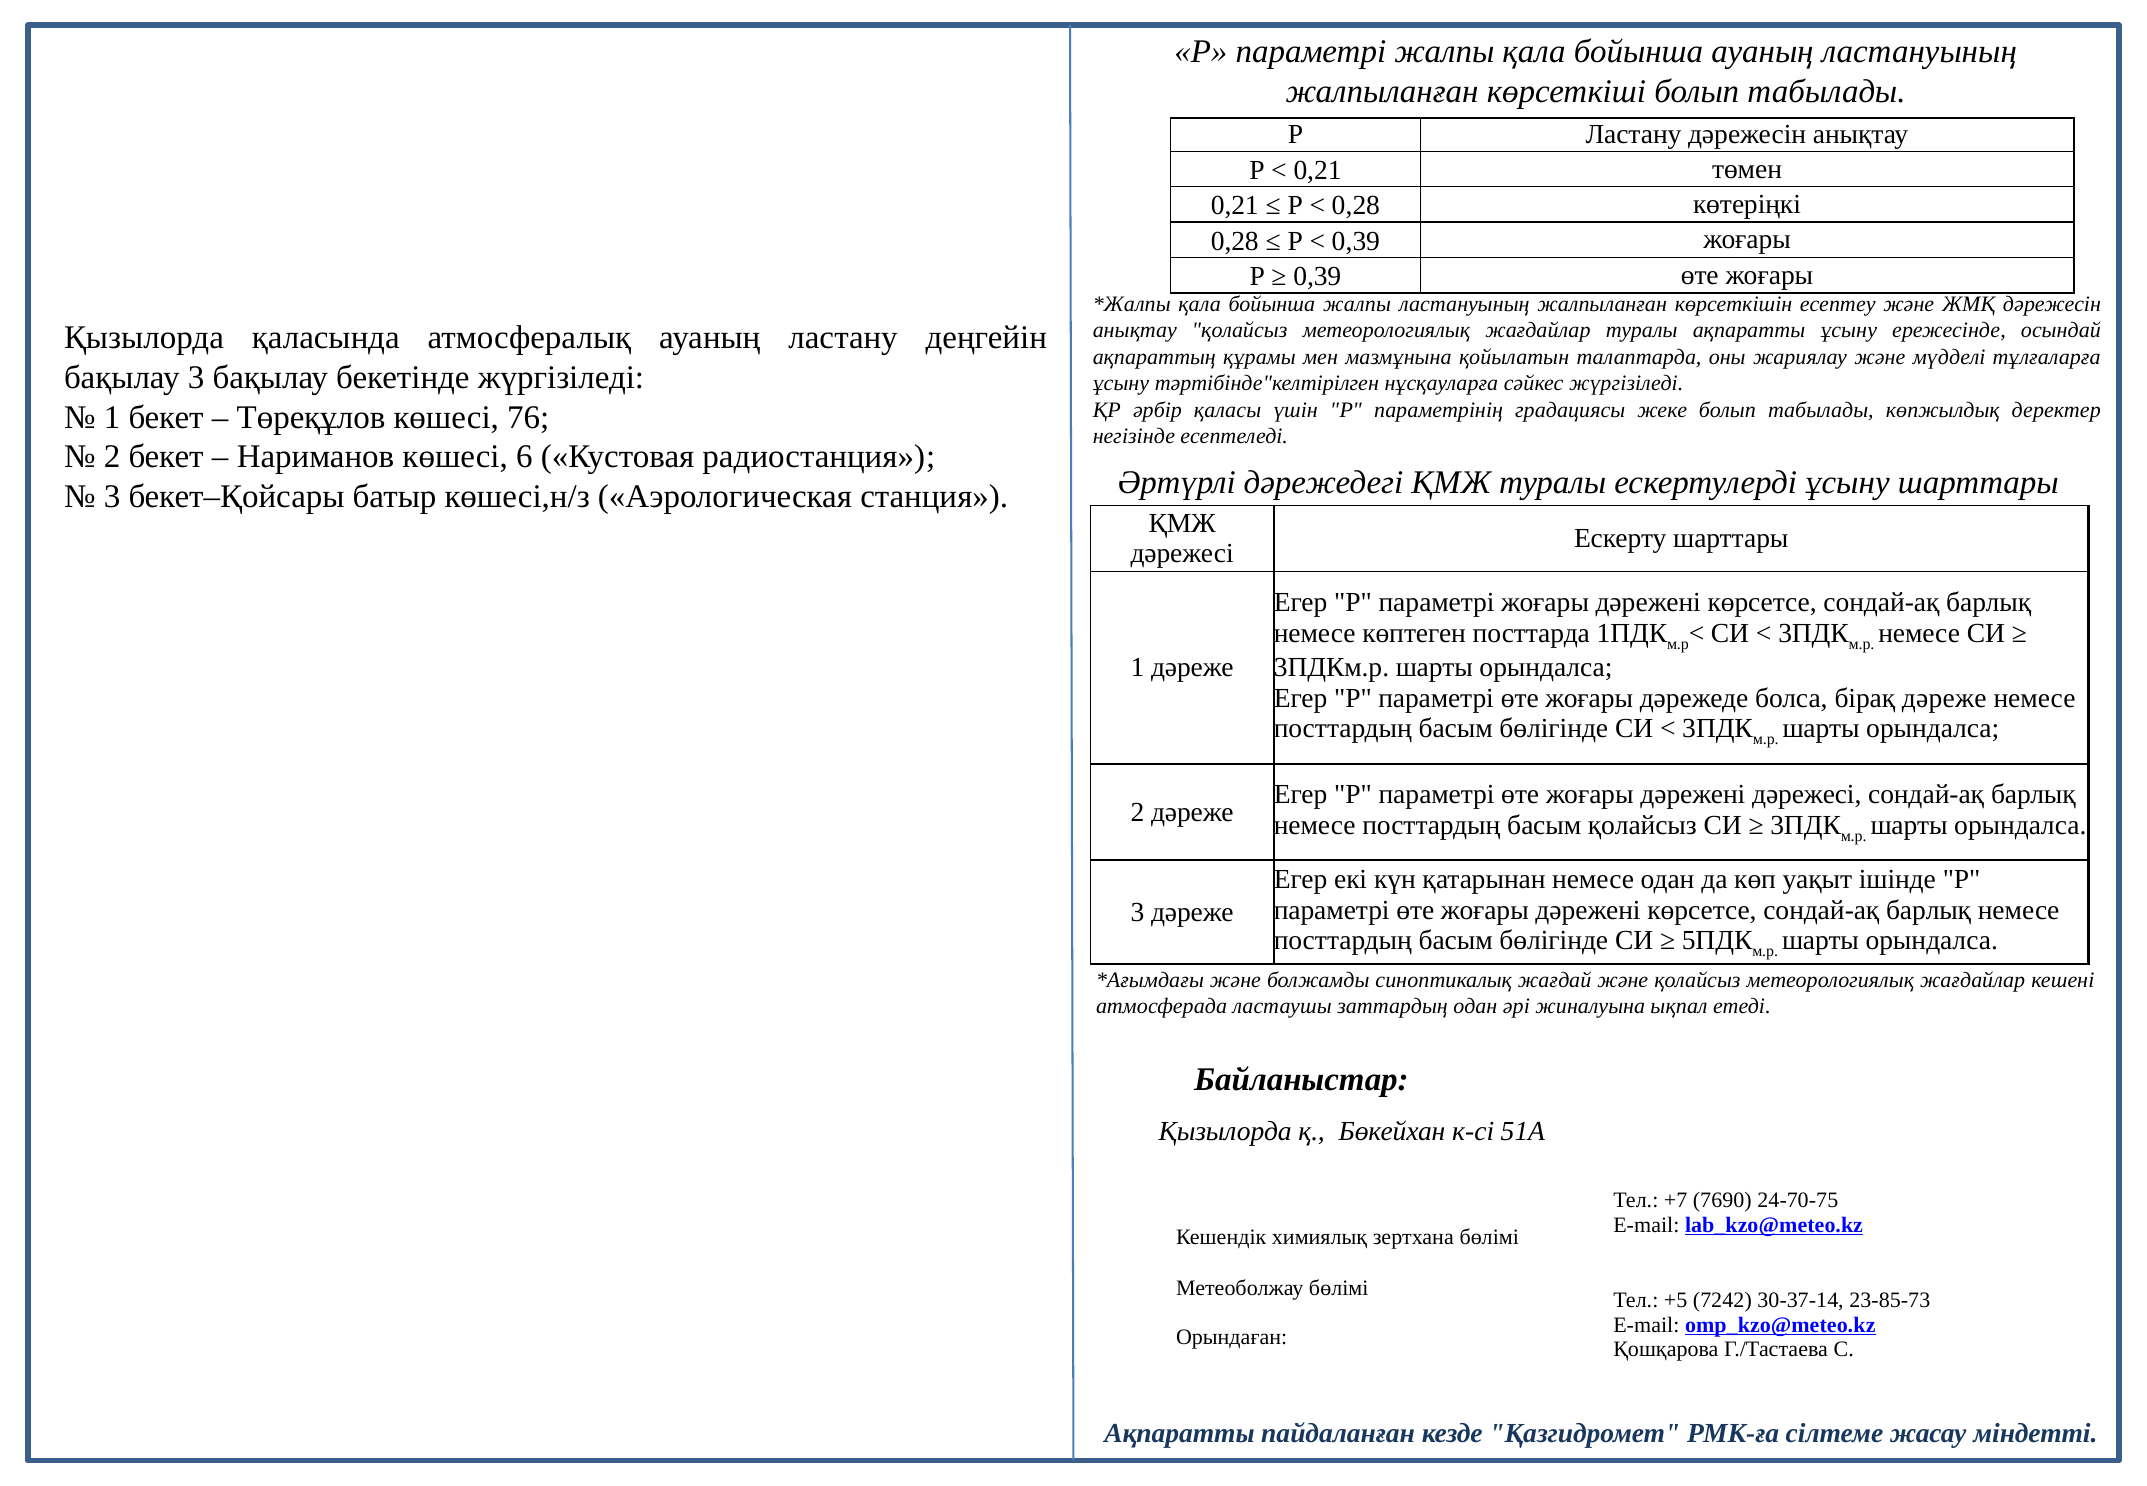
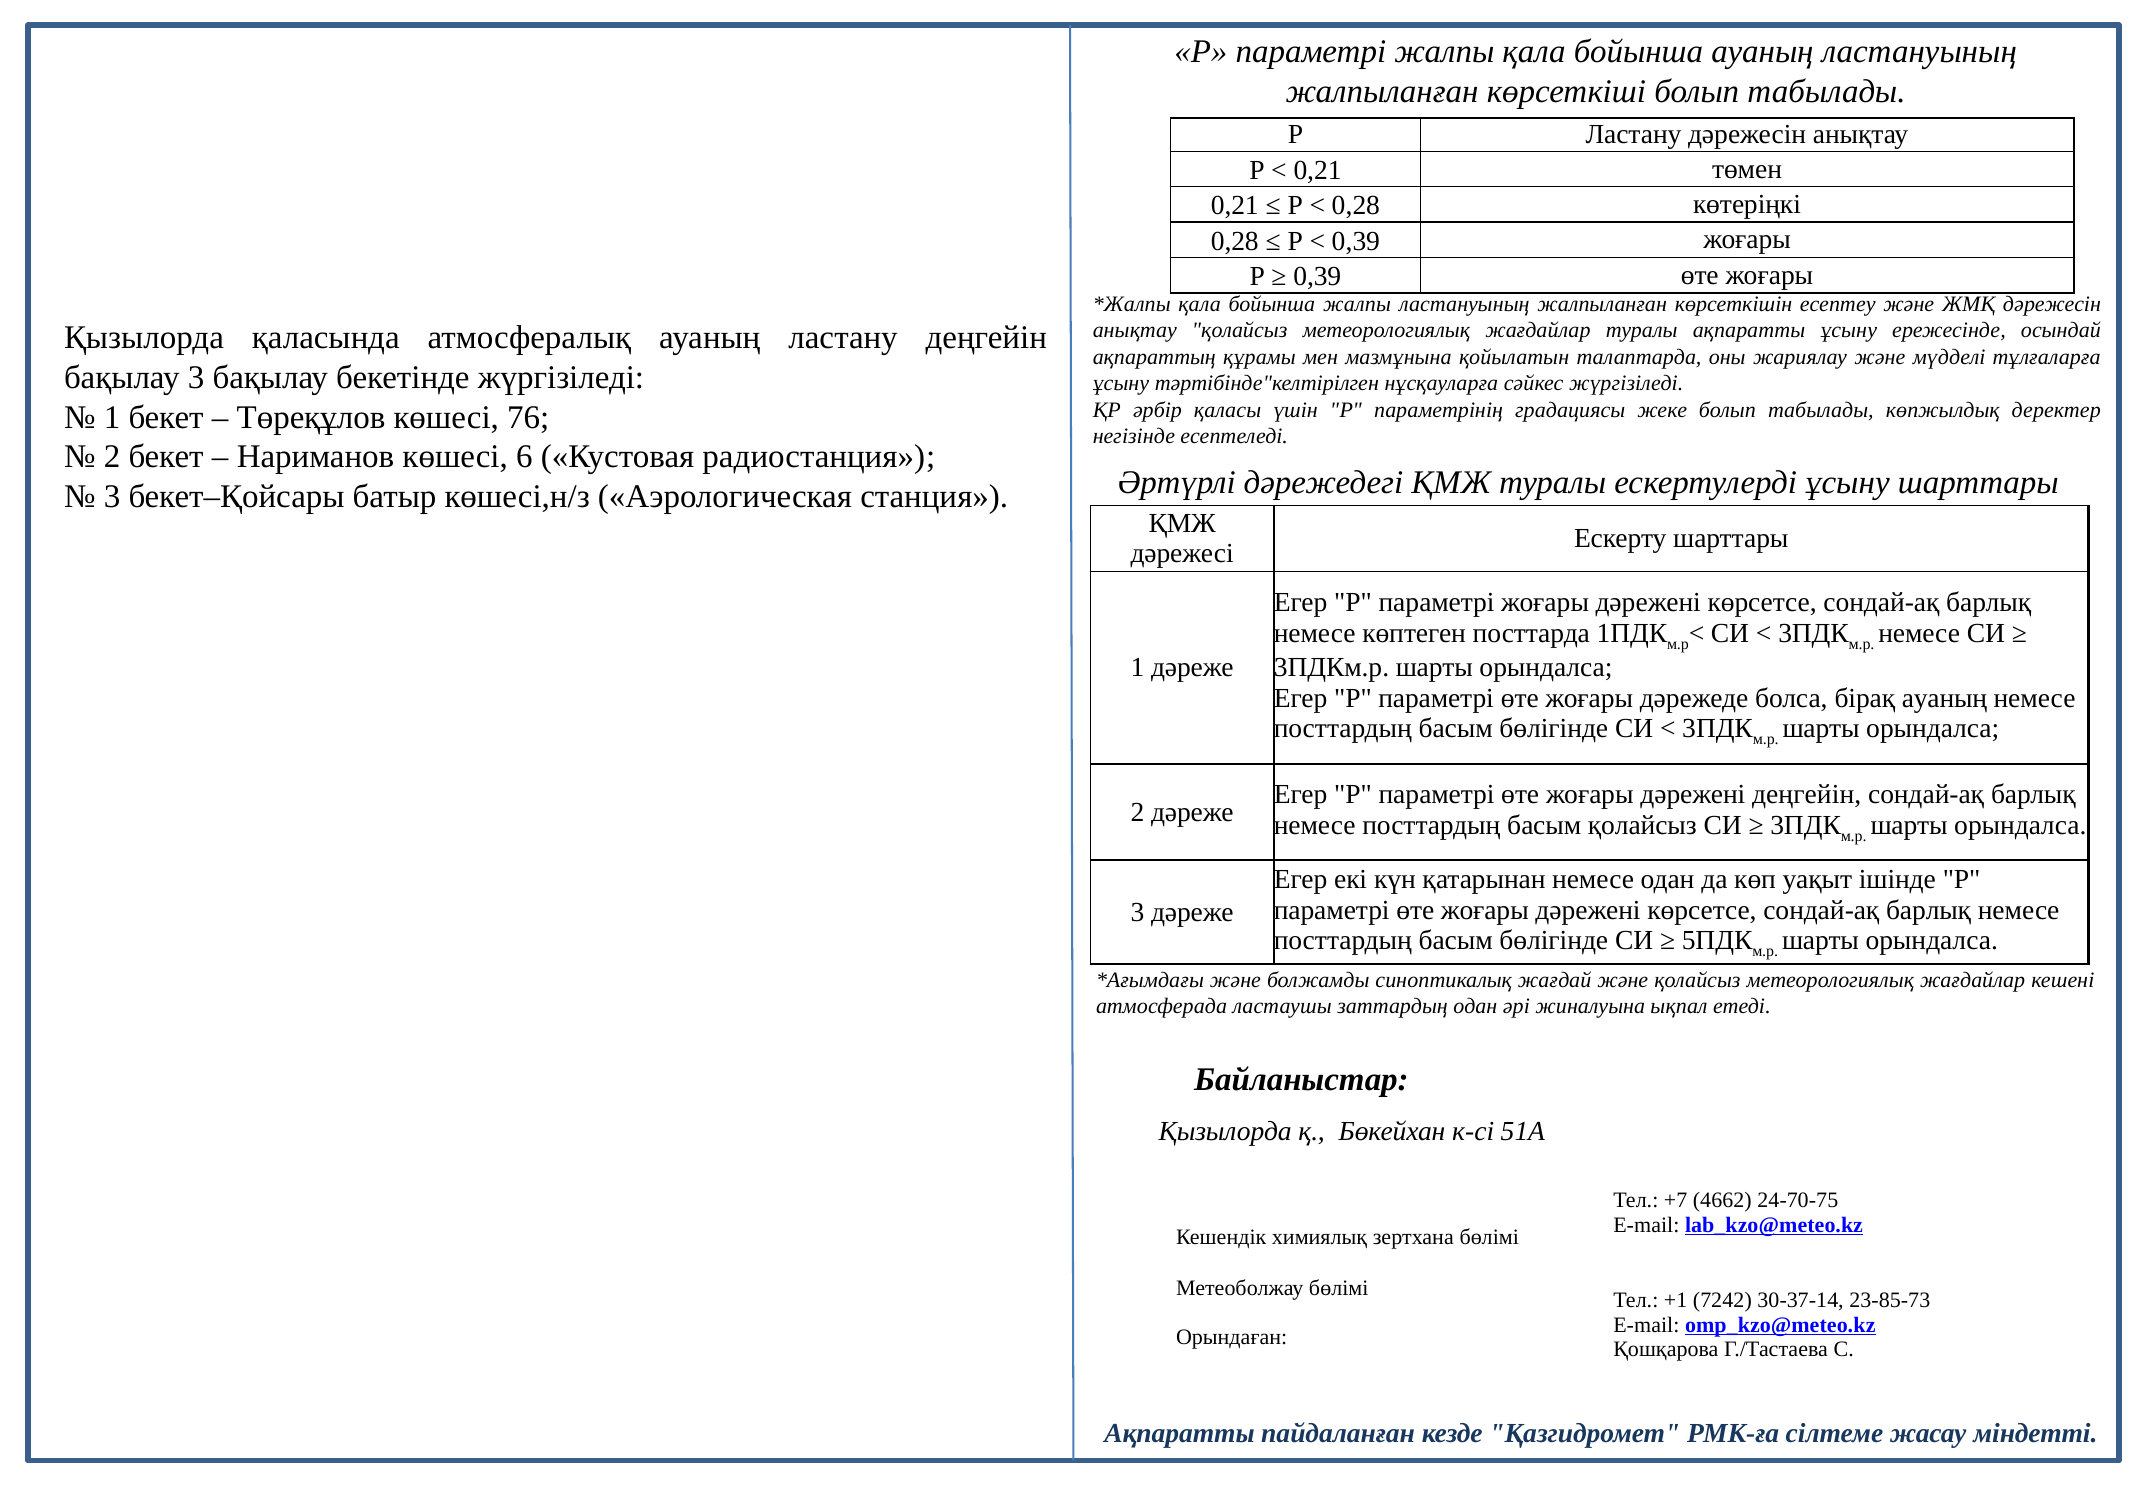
бірақ дәреже: дәреже -> ауаның
дәрежені дәрежесі: дәрежесі -> деңгейін
7690: 7690 -> 4662
+5: +5 -> +1
